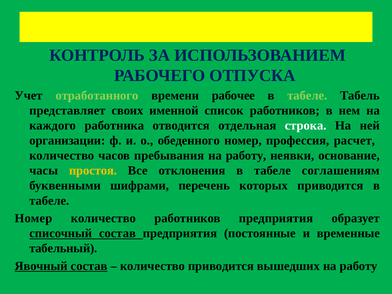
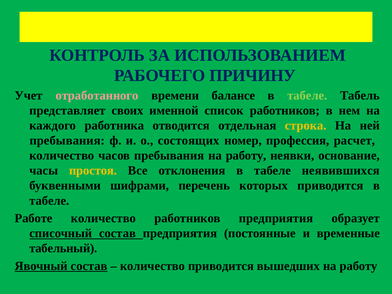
ОТПУСКА: ОТПУСКА -> ПРИЧИНУ
отработанного colour: light green -> pink
рабочее: рабочее -> балансе
строка colour: white -> yellow
организации at (67, 141): организации -> пребывания
обеденного: обеденного -> состоящих
соглашениям: соглашениям -> неявившихся
Номер at (33, 218): Номер -> Работе
